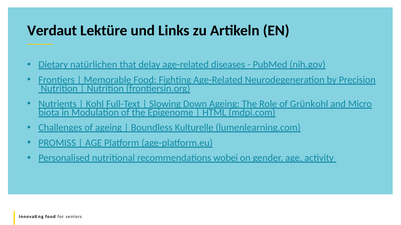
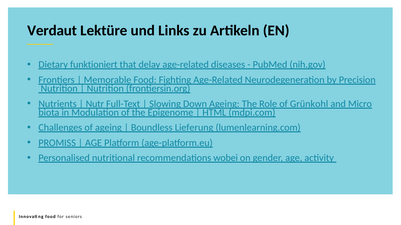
natürlichen: natürlichen -> funktioniert
Kohl: Kohl -> Nutr
Kulturelle: Kulturelle -> Lieferung
